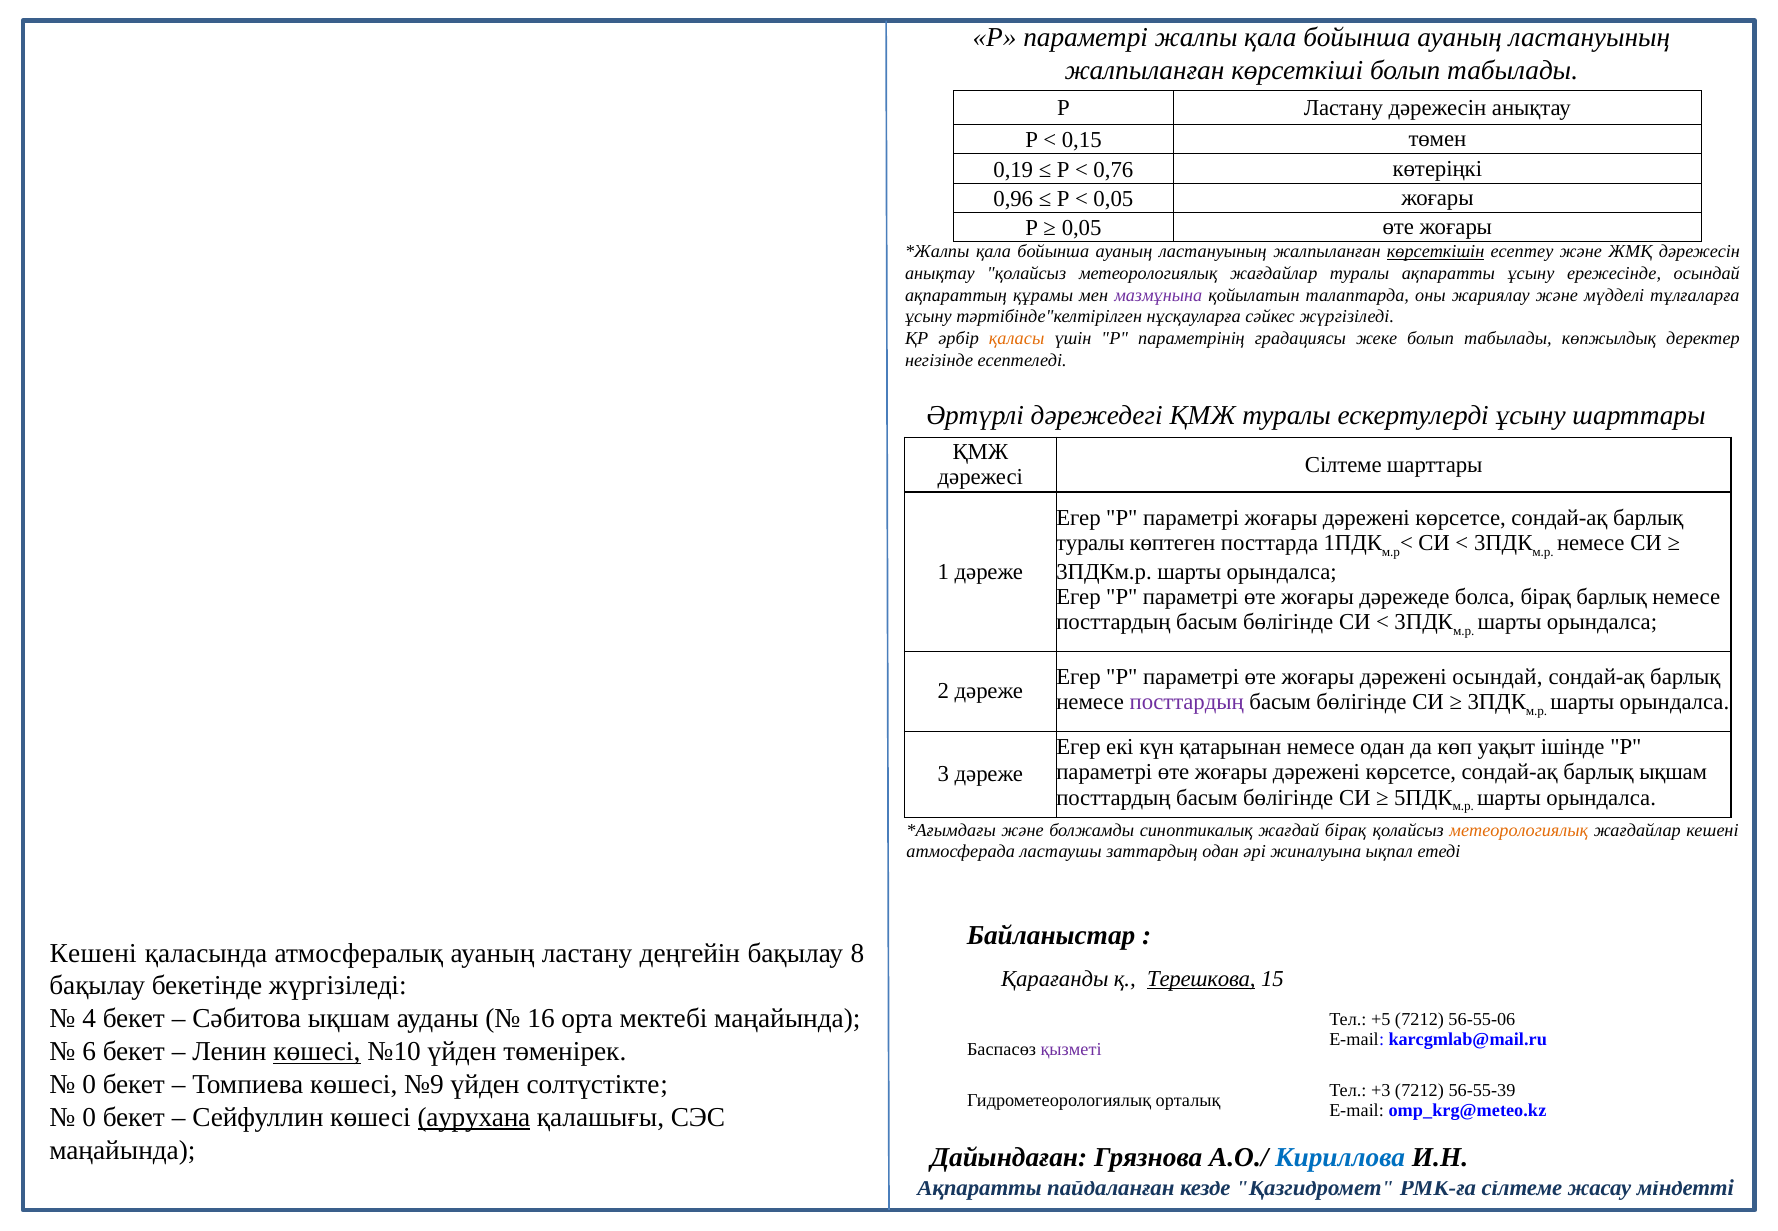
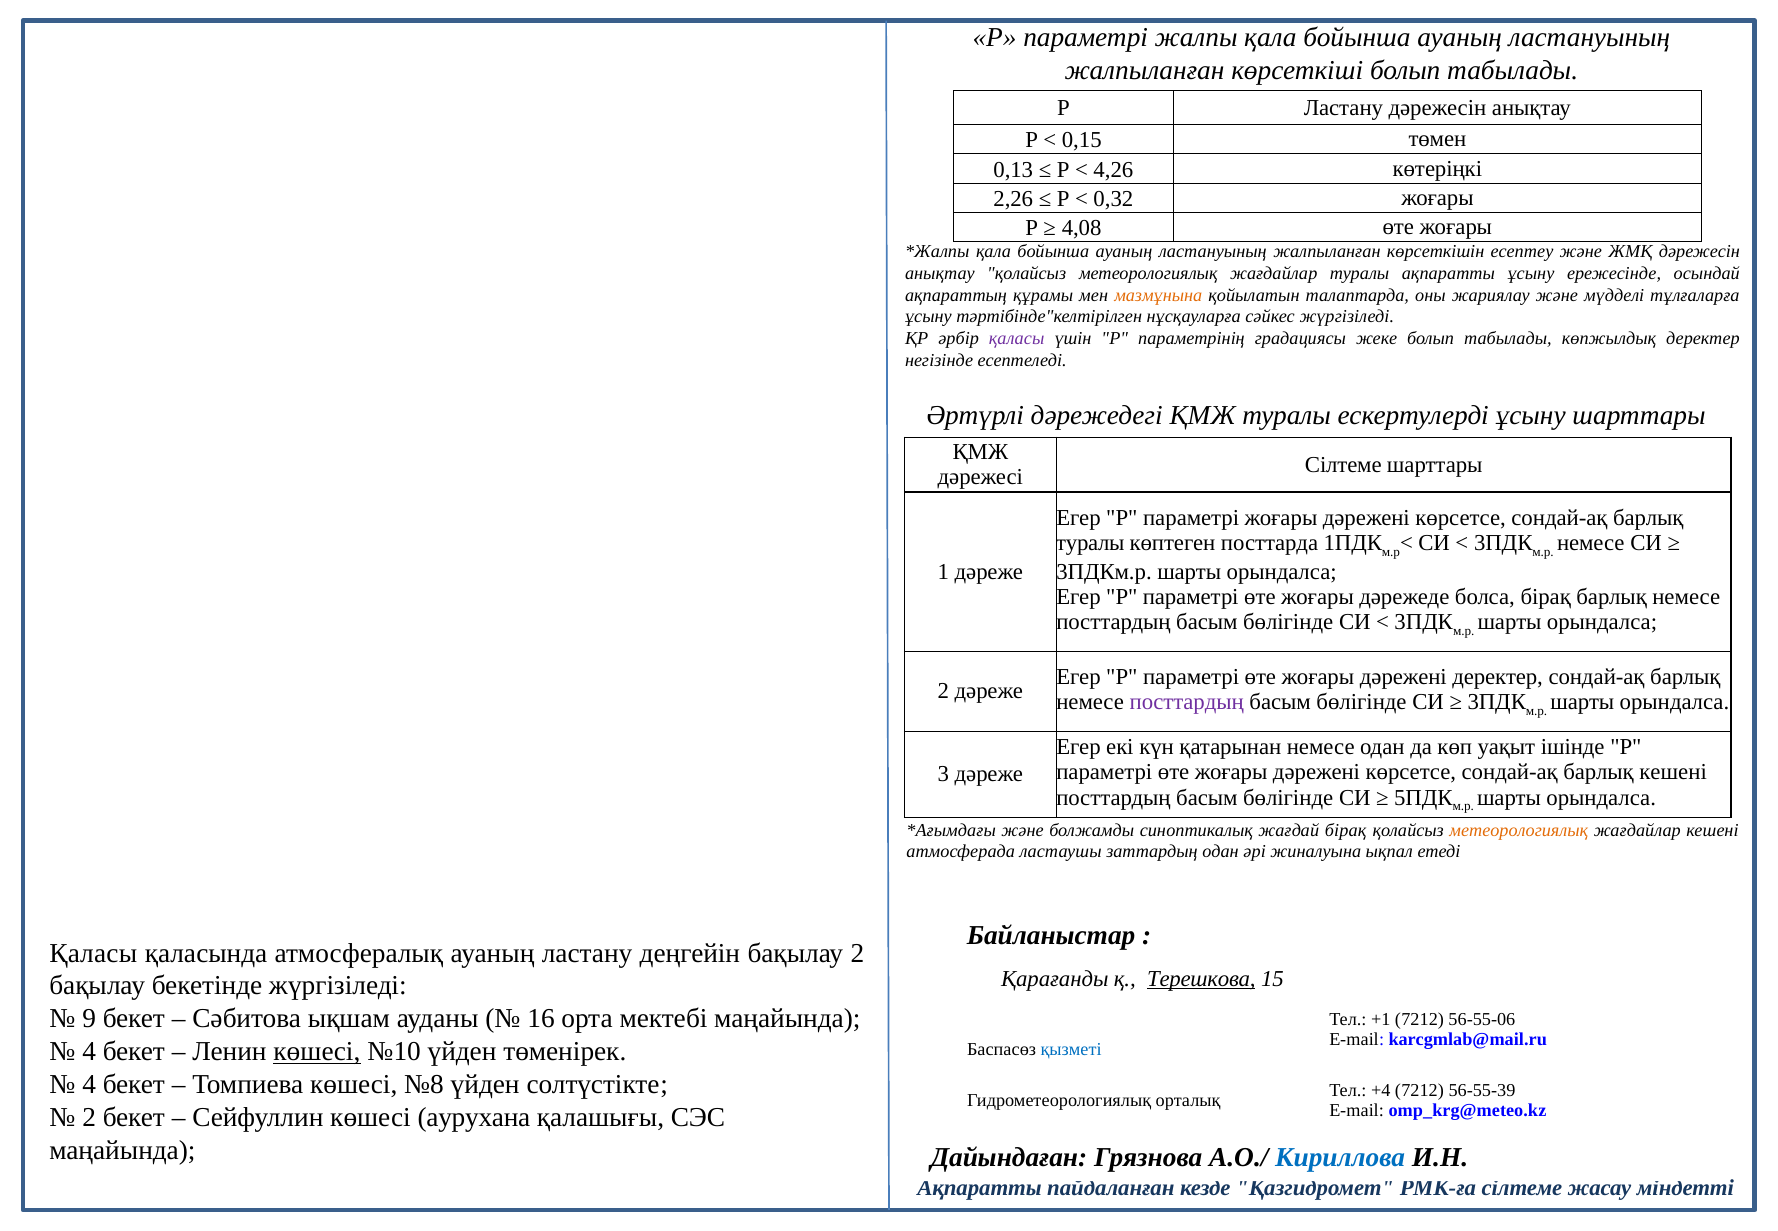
0,19: 0,19 -> 0,13
0,76: 0,76 -> 4,26
0,96: 0,96 -> 2,26
0,05 at (1113, 199): 0,05 -> 0,32
0,05 at (1082, 228): 0,05 -> 4,08
көрсеткішін underline: present -> none
мазмұнына colour: purple -> orange
қаласы at (1017, 339) colour: orange -> purple
дәрежені осындай: осындай -> деректер
барлық ықшам: ықшам -> кешені
Кешені at (93, 953): Кешені -> Қаласы
бақылау 8: 8 -> 2
4: 4 -> 9
+5: +5 -> +1
6 at (89, 1051): 6 -> 4
қызметі colour: purple -> blue
0 at (89, 1084): 0 -> 4
№9: №9 -> №8
+3: +3 -> +4
0 at (89, 1117): 0 -> 2
аурухана underline: present -> none
